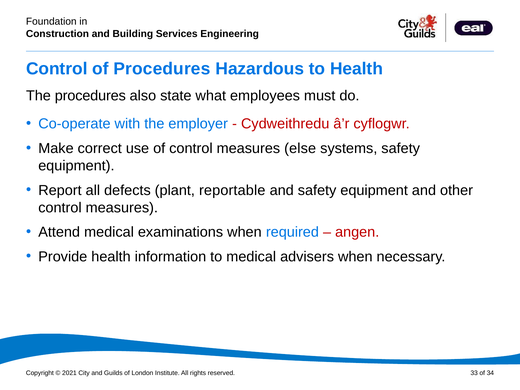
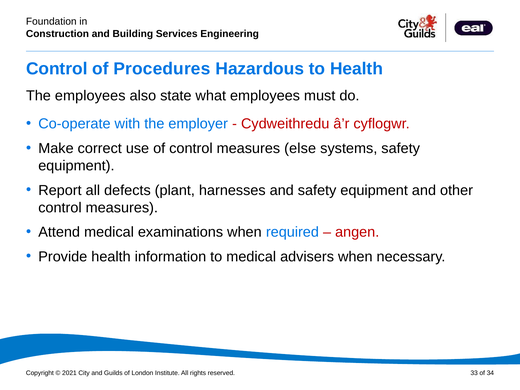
The procedures: procedures -> employees
reportable: reportable -> harnesses
